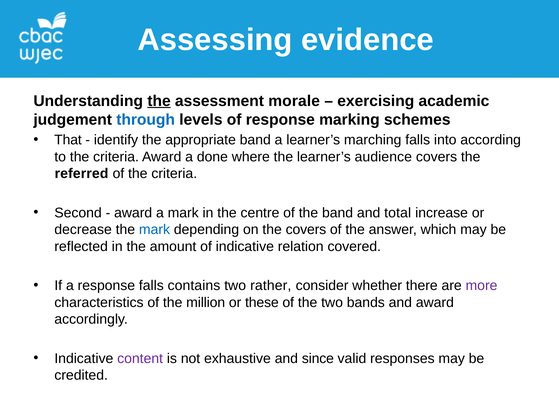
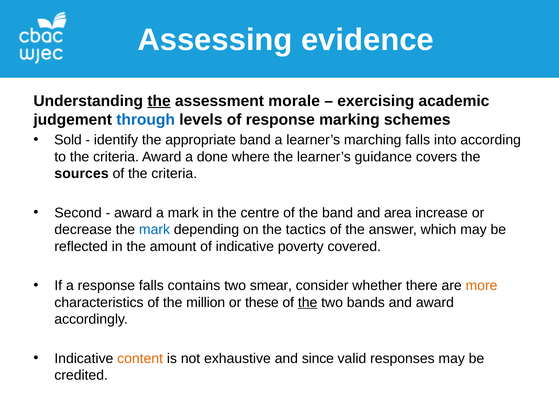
That: That -> Sold
audience: audience -> guidance
referred: referred -> sources
total: total -> area
the covers: covers -> tactics
relation: relation -> poverty
rather: rather -> smear
more colour: purple -> orange
the at (308, 302) underline: none -> present
content colour: purple -> orange
